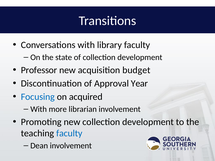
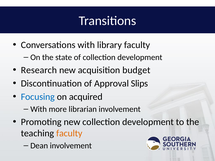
Professor: Professor -> Research
Year: Year -> Slips
faculty at (69, 134) colour: blue -> orange
